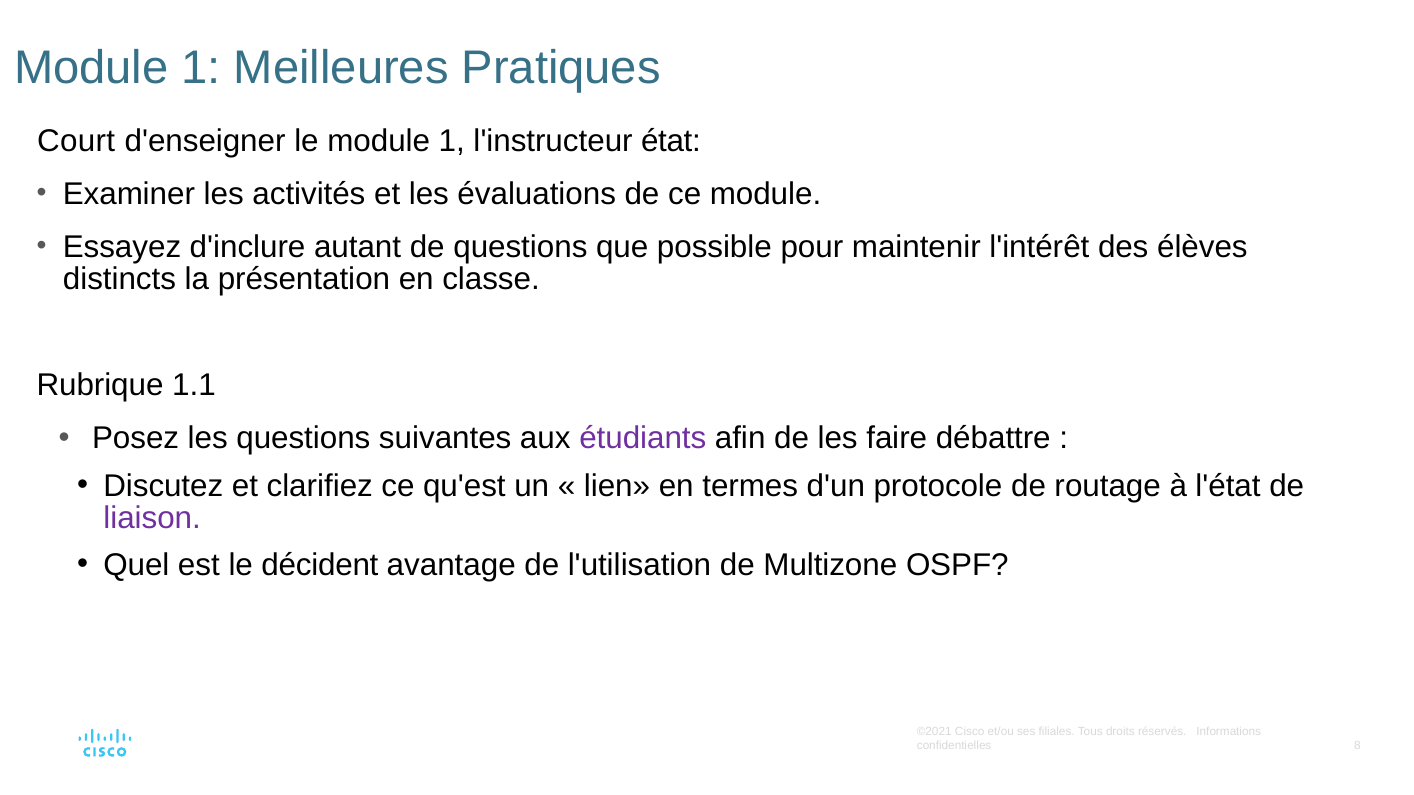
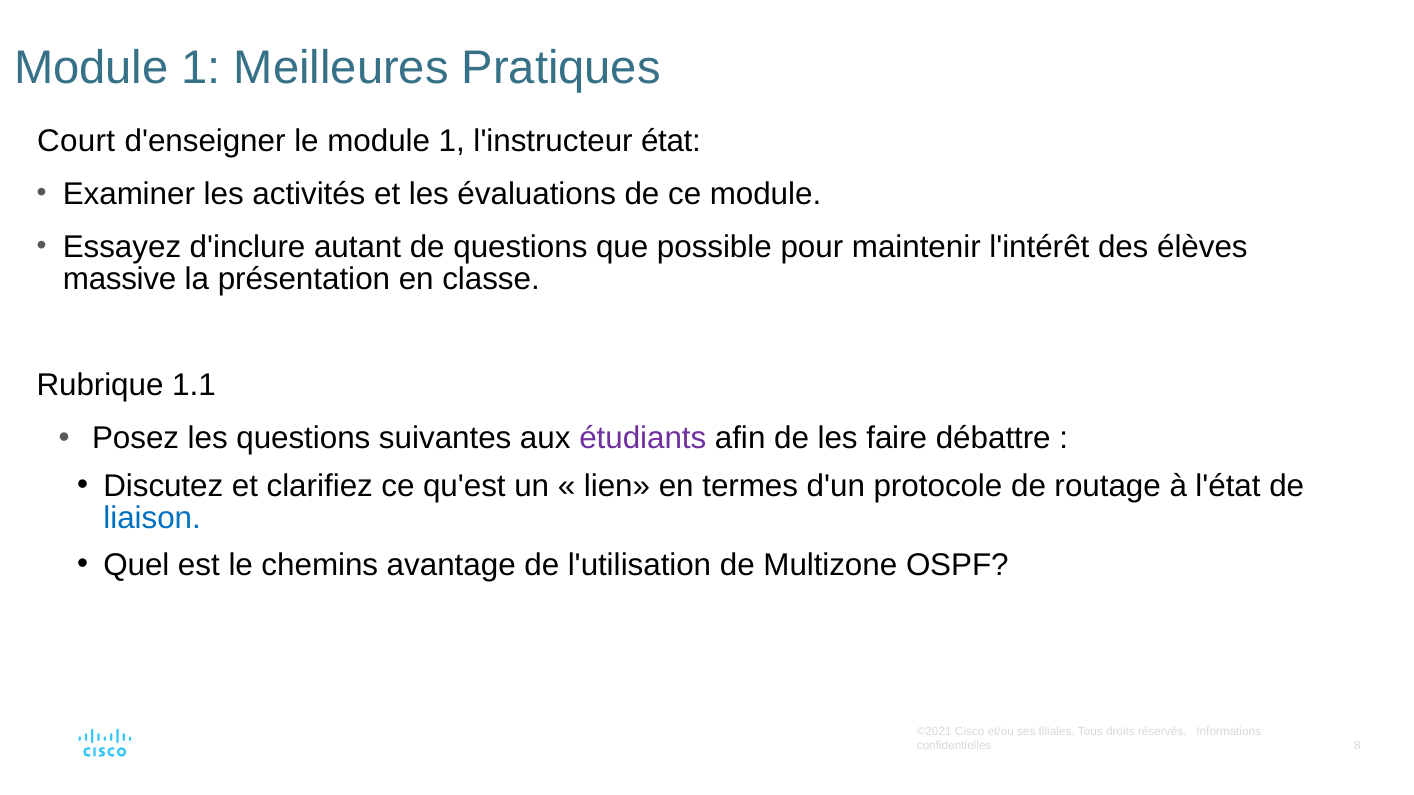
distincts: distincts -> massive
liaison colour: purple -> blue
décident: décident -> chemins
